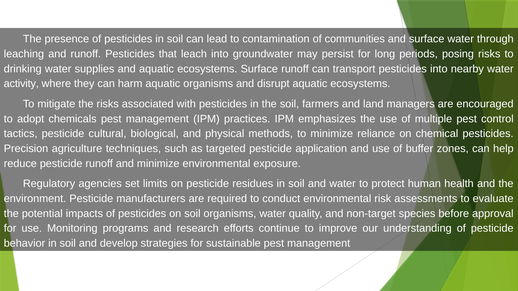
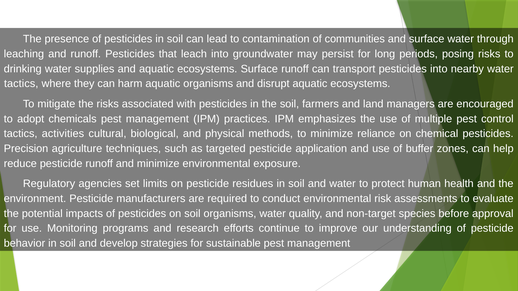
activity at (21, 84): activity -> tactics
tactics pesticide: pesticide -> activities
